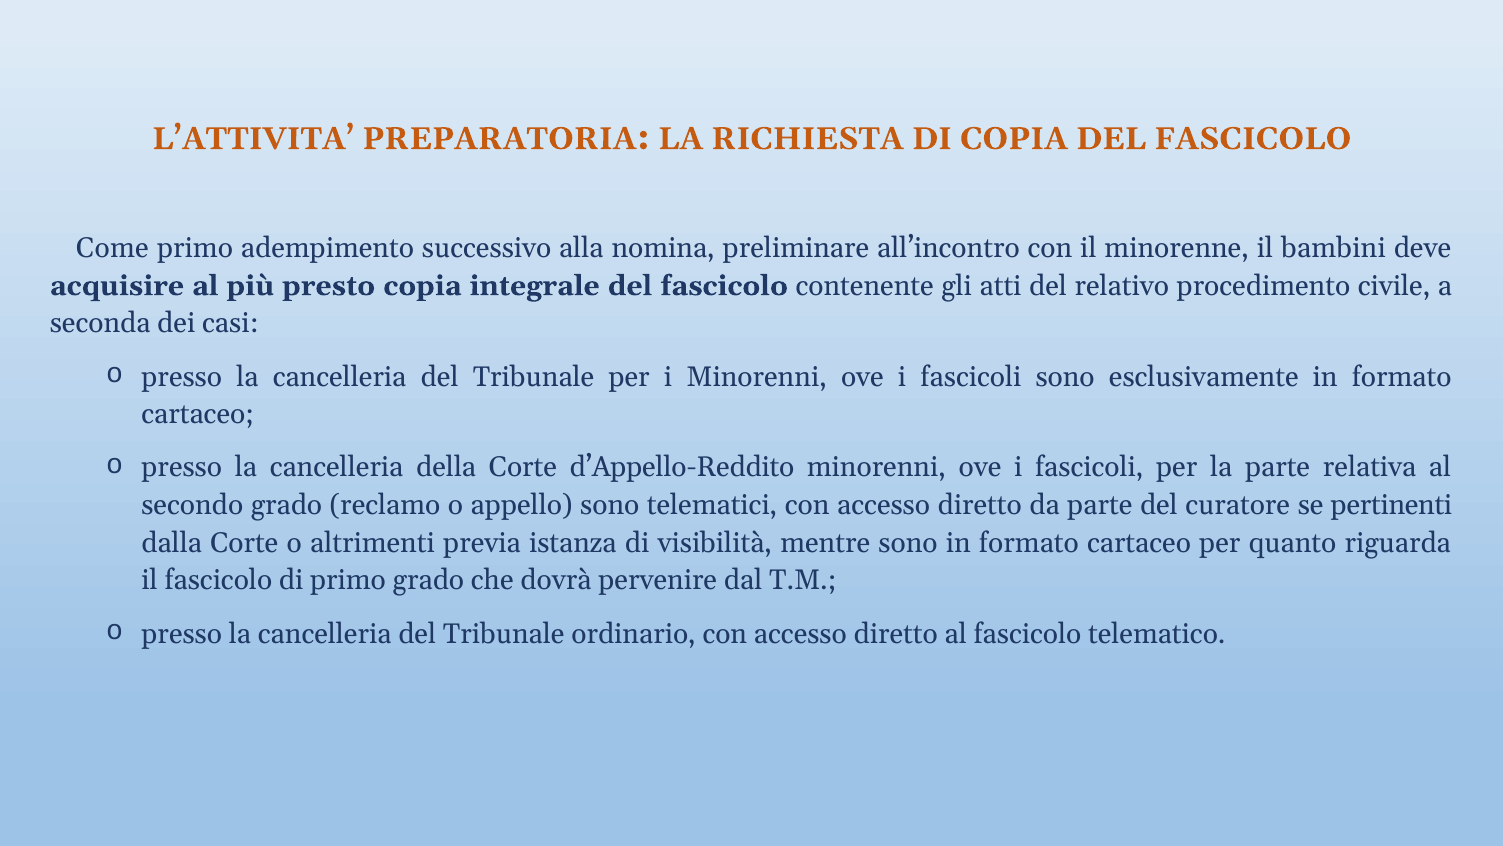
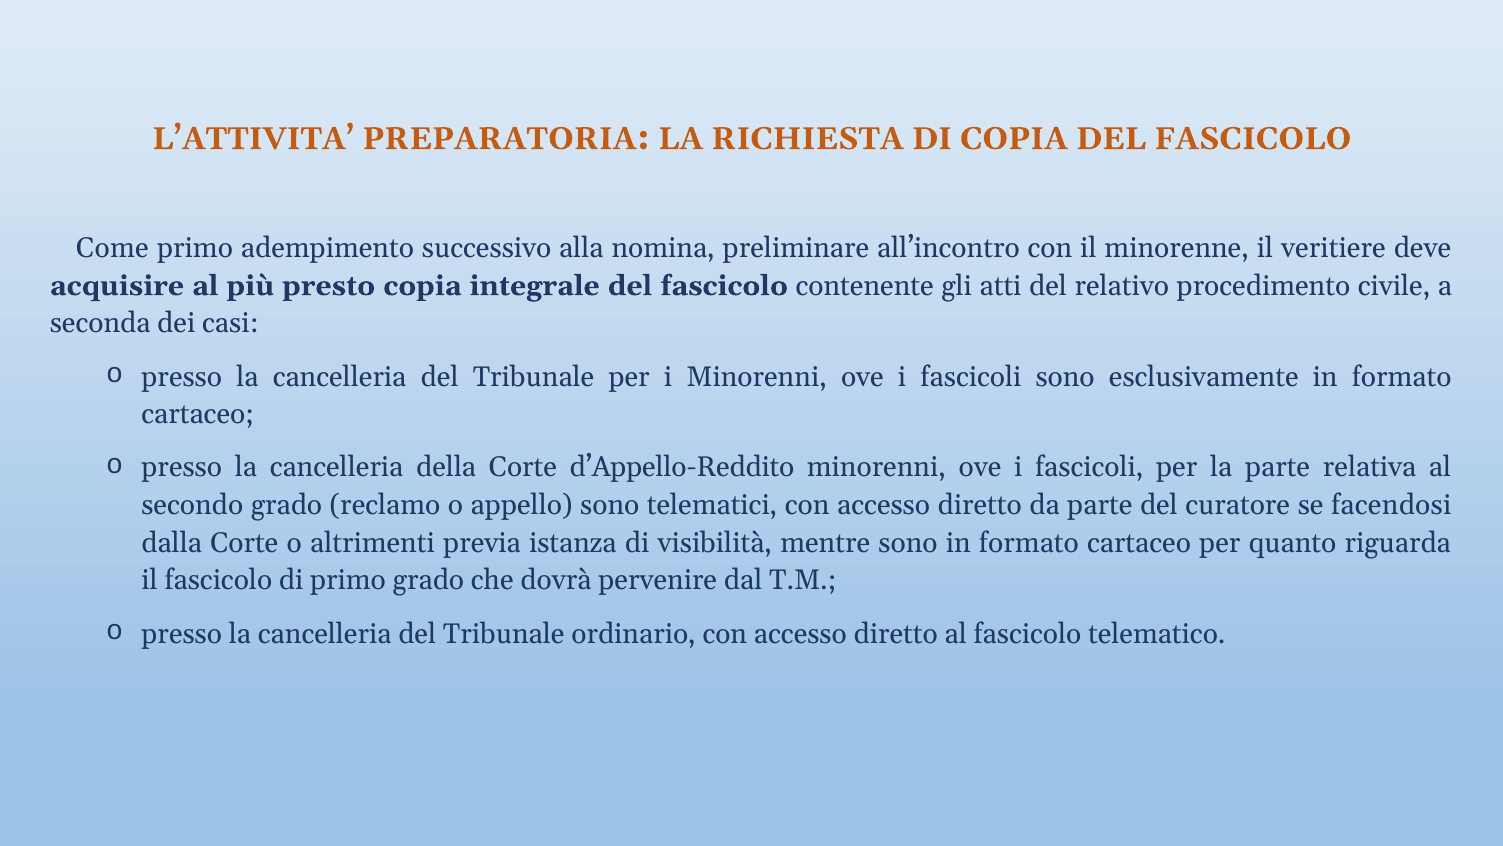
bambini: bambini -> veritiere
pertinenti: pertinenti -> facendosi
